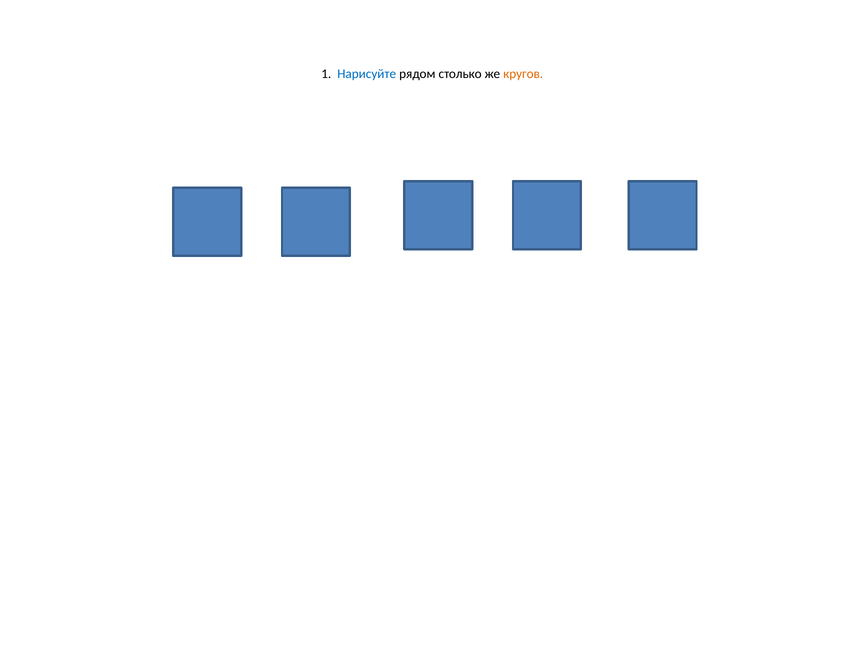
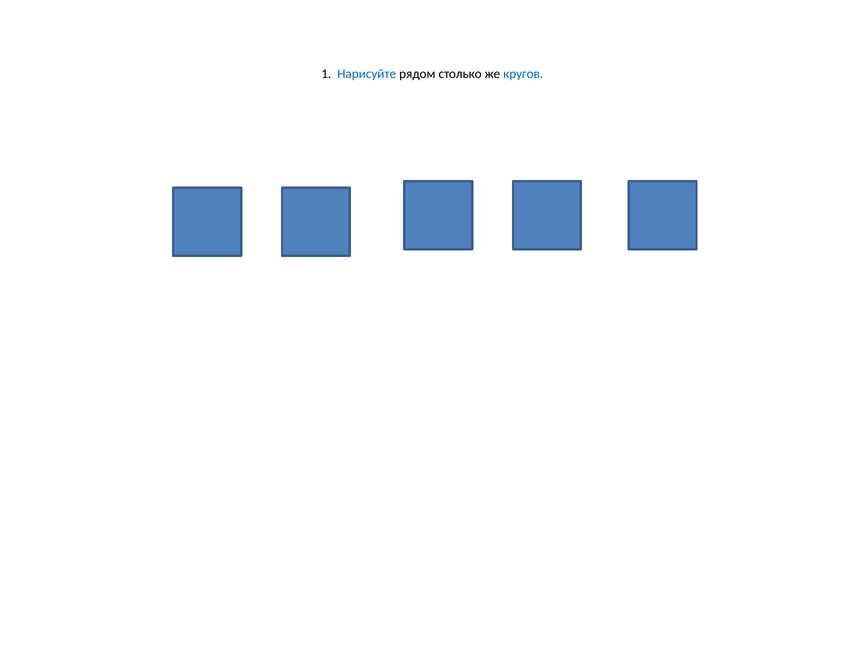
кругов colour: orange -> blue
